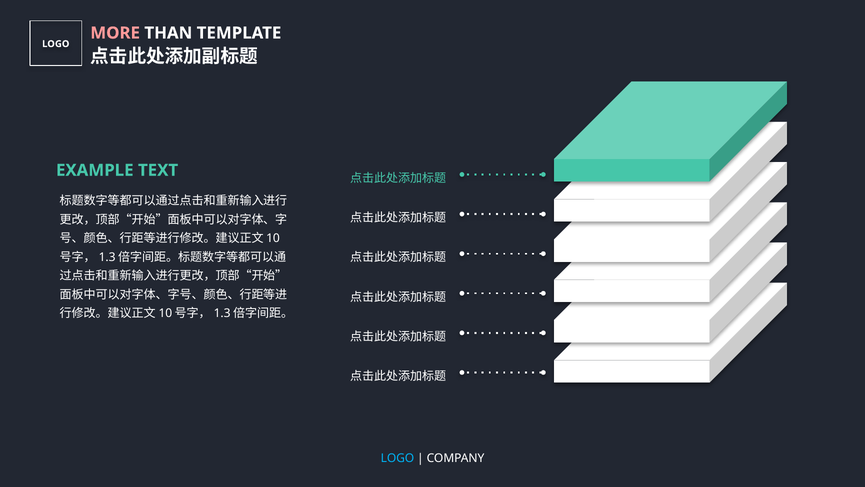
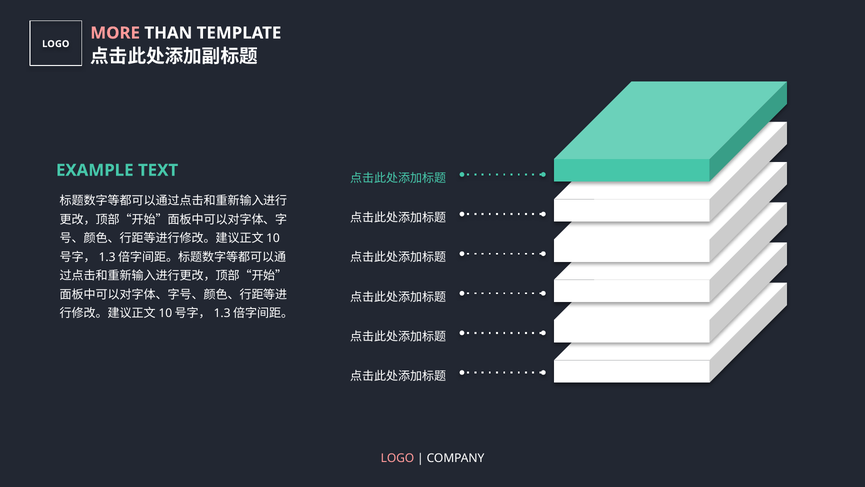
LOGO at (397, 458) colour: light blue -> pink
